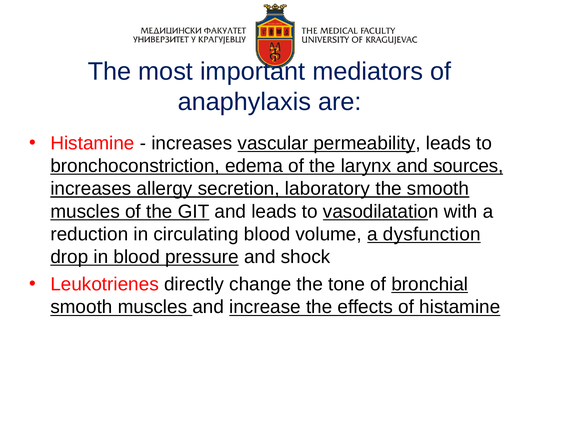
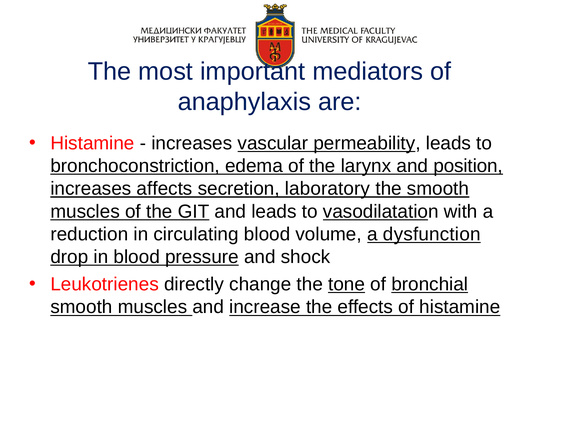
sources: sources -> position
allergy: allergy -> affects
tone underline: none -> present
